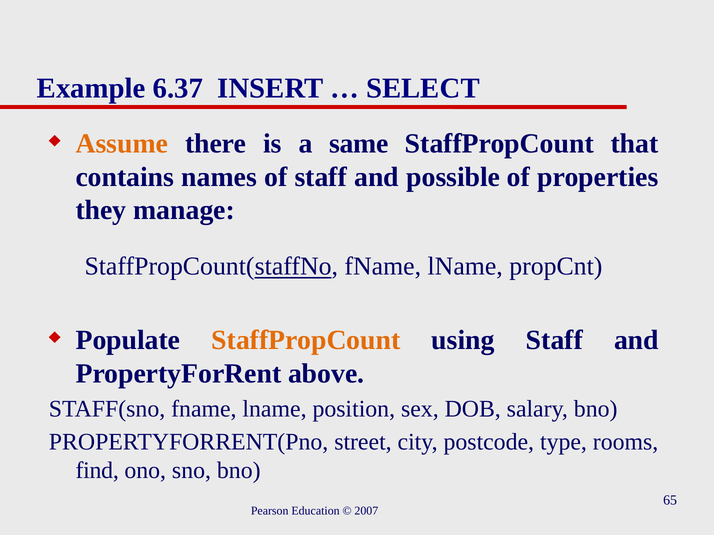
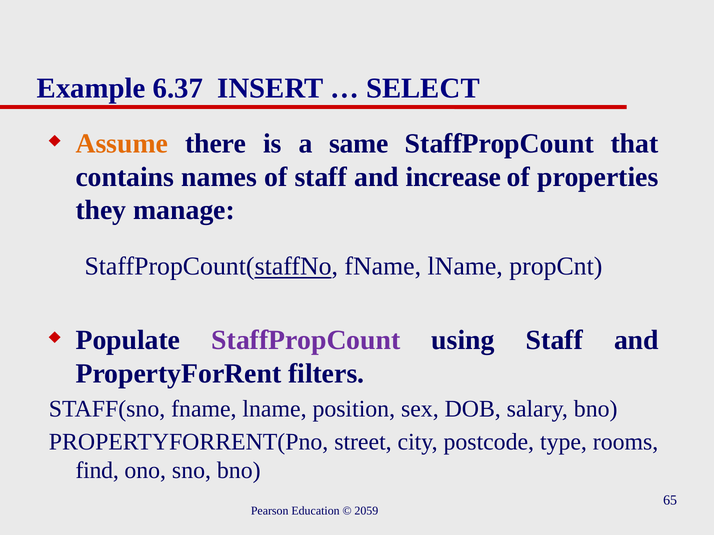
possible: possible -> increase
StaffPropCount at (306, 340) colour: orange -> purple
above: above -> filters
2007: 2007 -> 2059
